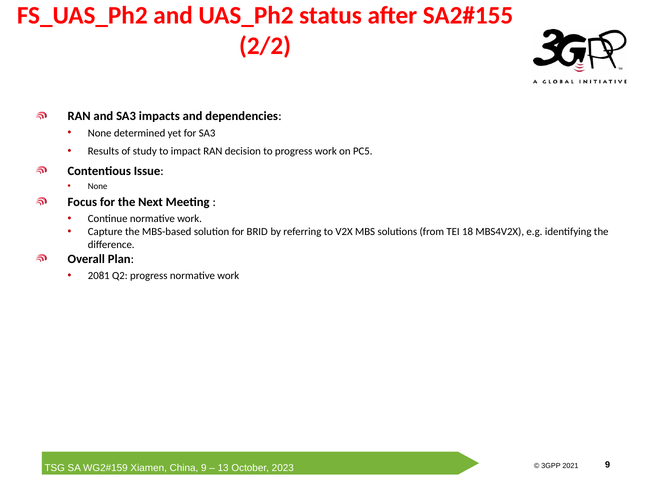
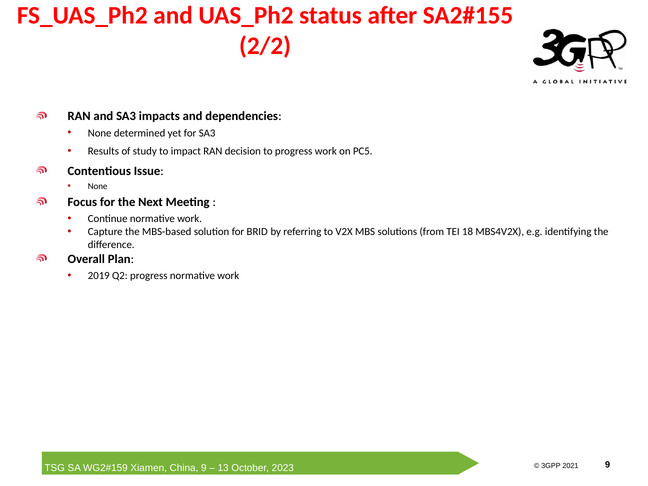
2081: 2081 -> 2019
